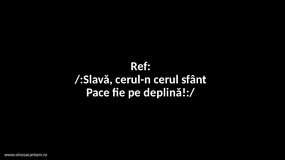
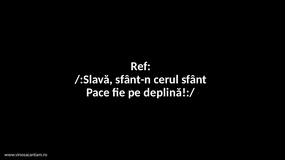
cerul-n: cerul-n -> sfânt-n
